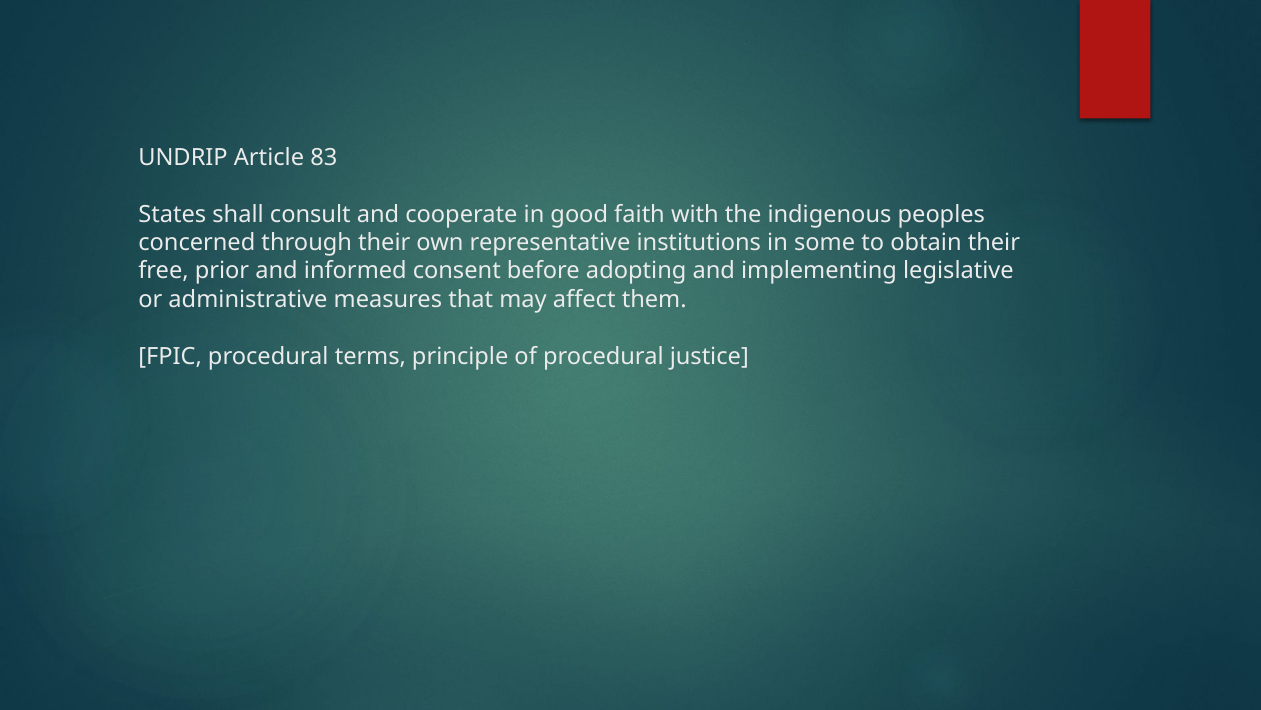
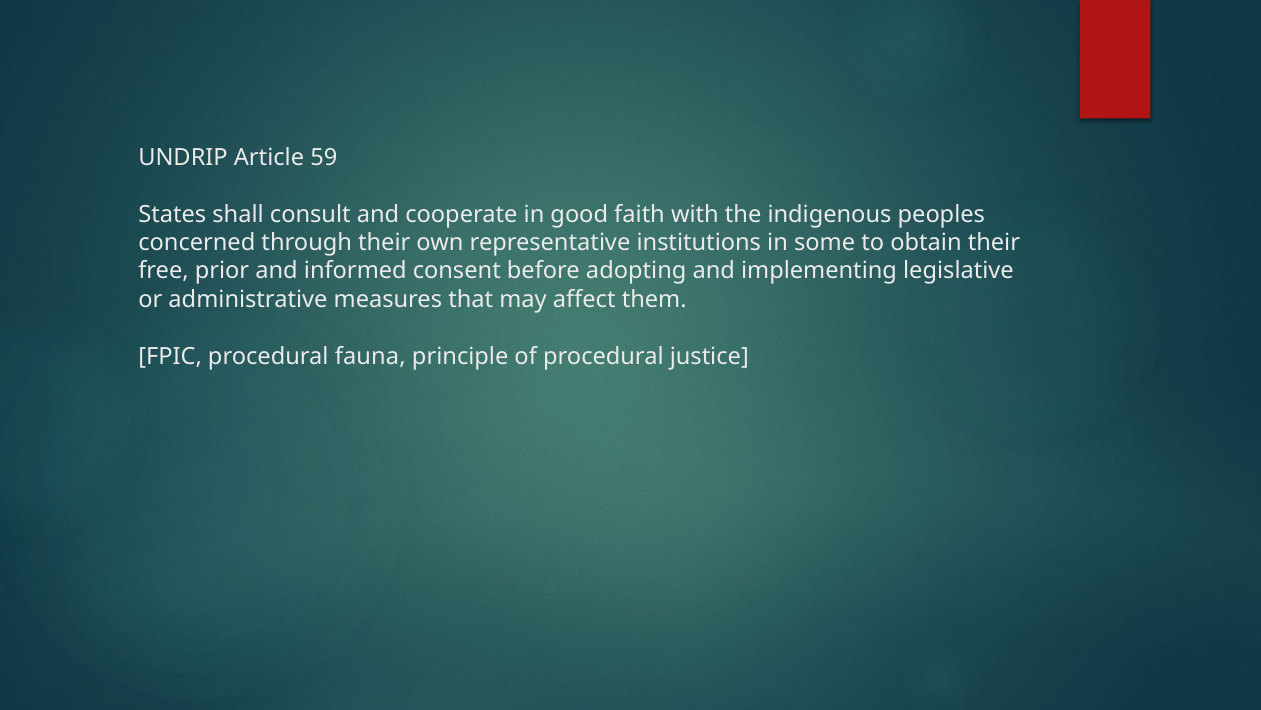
83: 83 -> 59
terms: terms -> fauna
